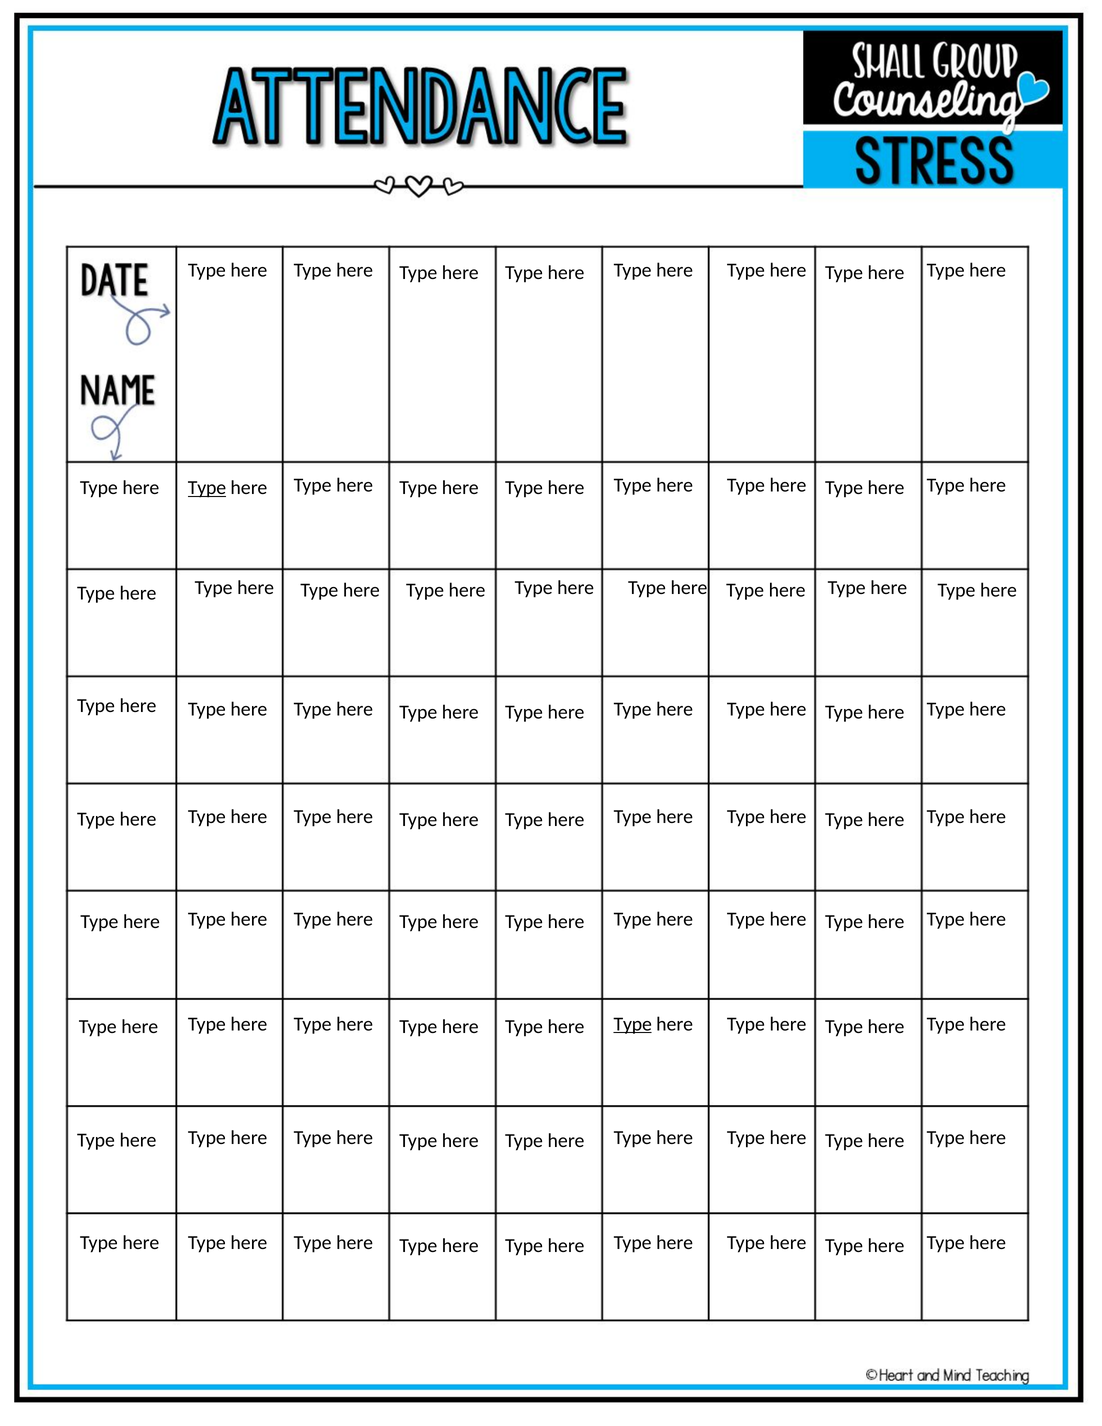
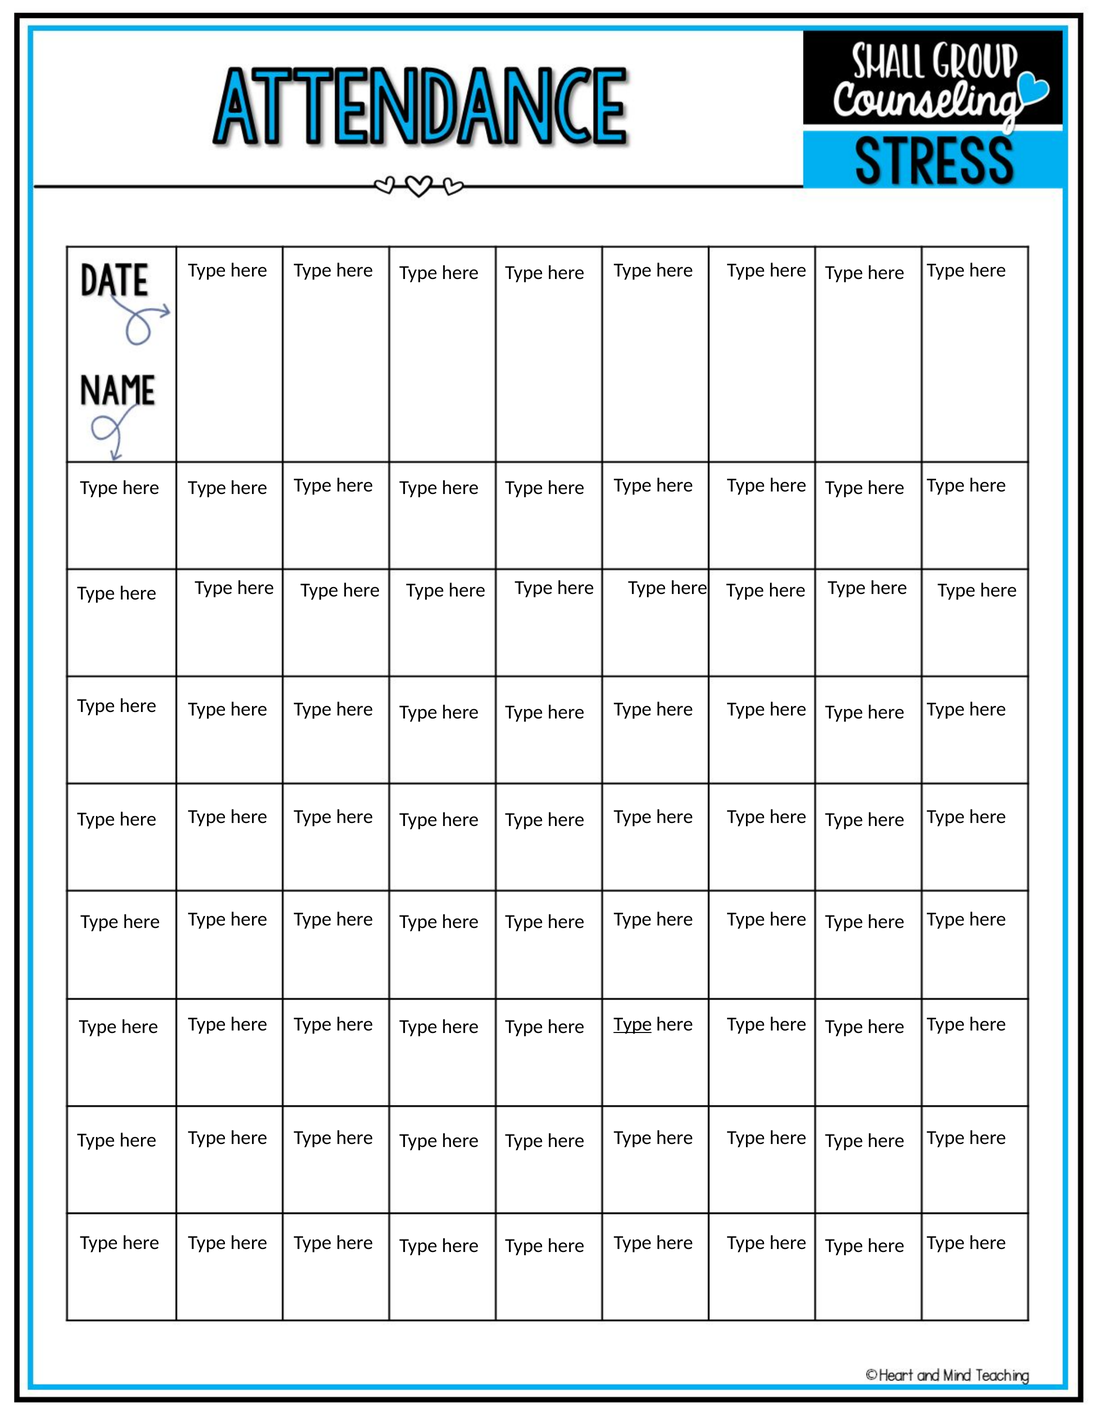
Type at (207, 488) underline: present -> none
